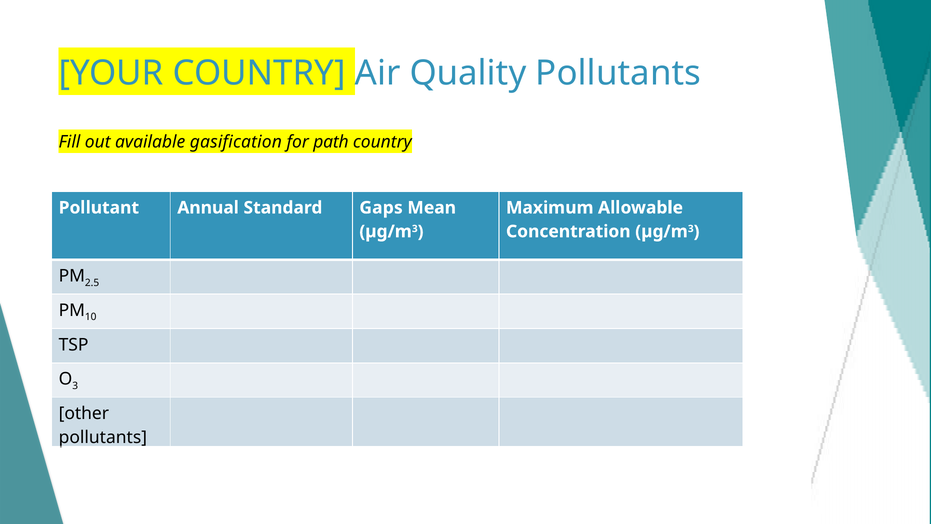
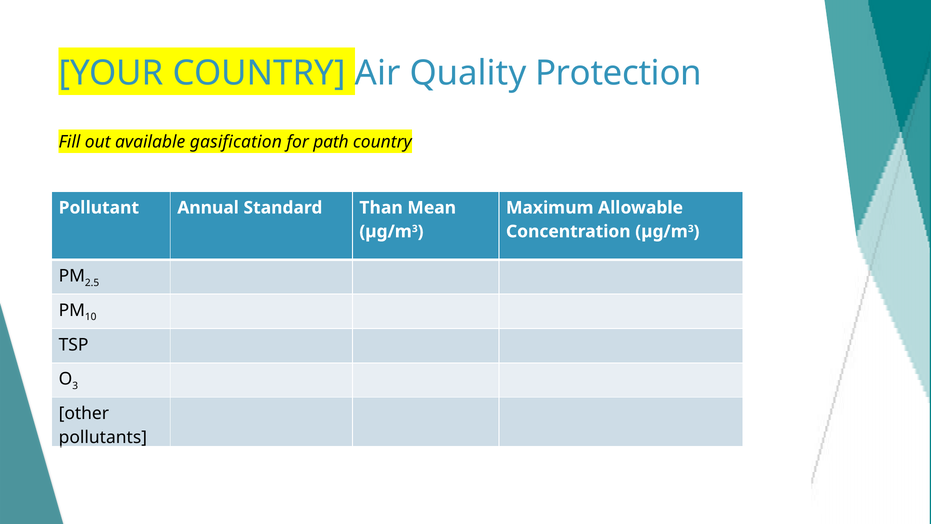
Quality Pollutants: Pollutants -> Protection
Gaps: Gaps -> Than
